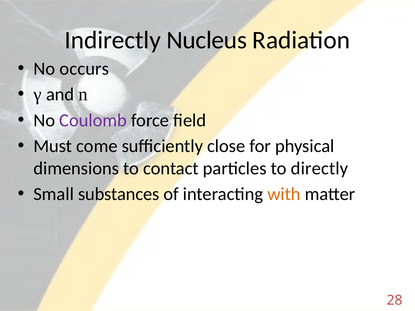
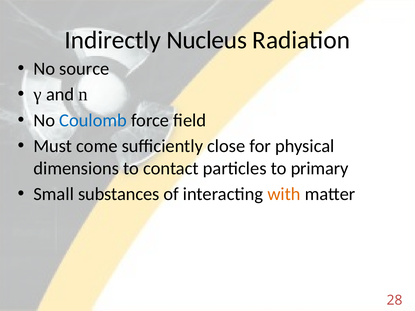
occurs: occurs -> source
Coulomb colour: purple -> blue
directly: directly -> primary
